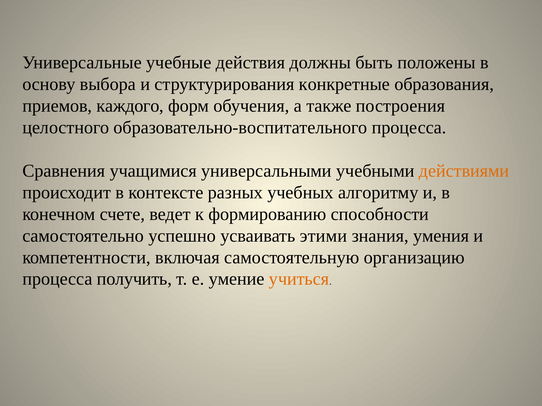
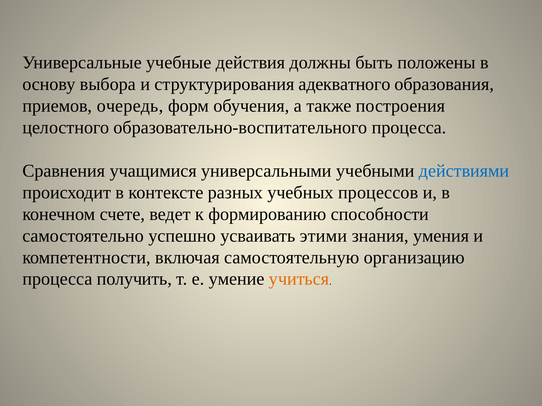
конкретные: конкретные -> адекватного
каждого: каждого -> очередь
действиями colour: orange -> blue
алгоритму: алгоритму -> процессов
